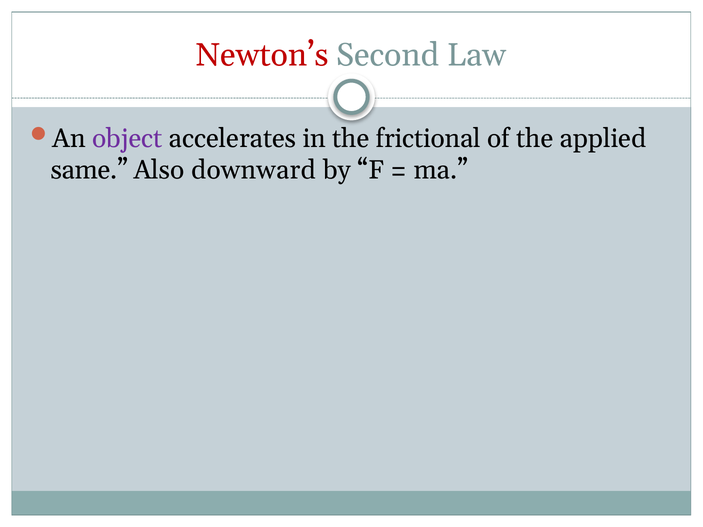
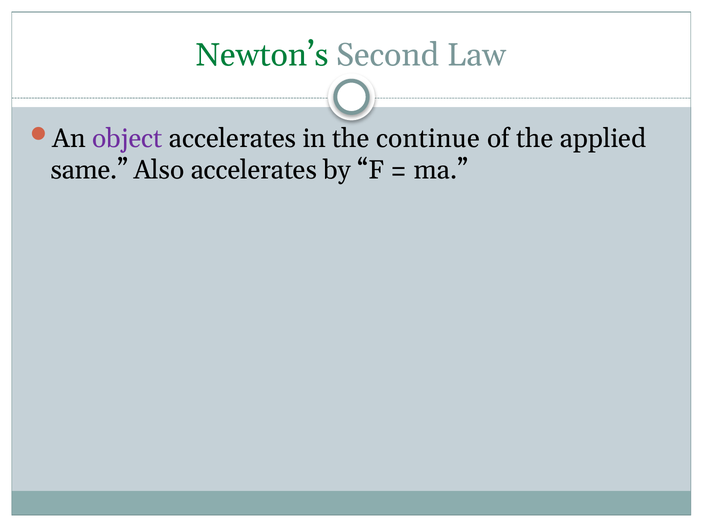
Newton’s colour: red -> green
frictional: frictional -> continue
Also downward: downward -> accelerates
